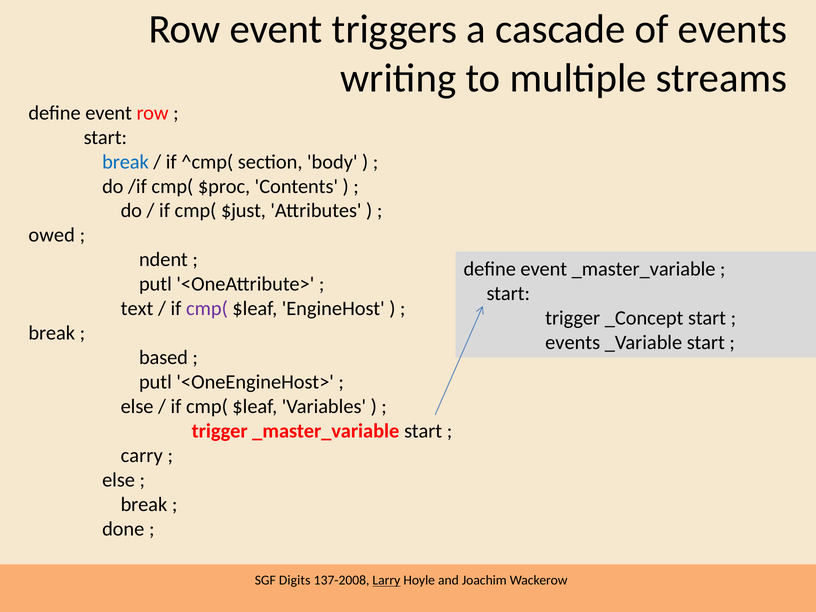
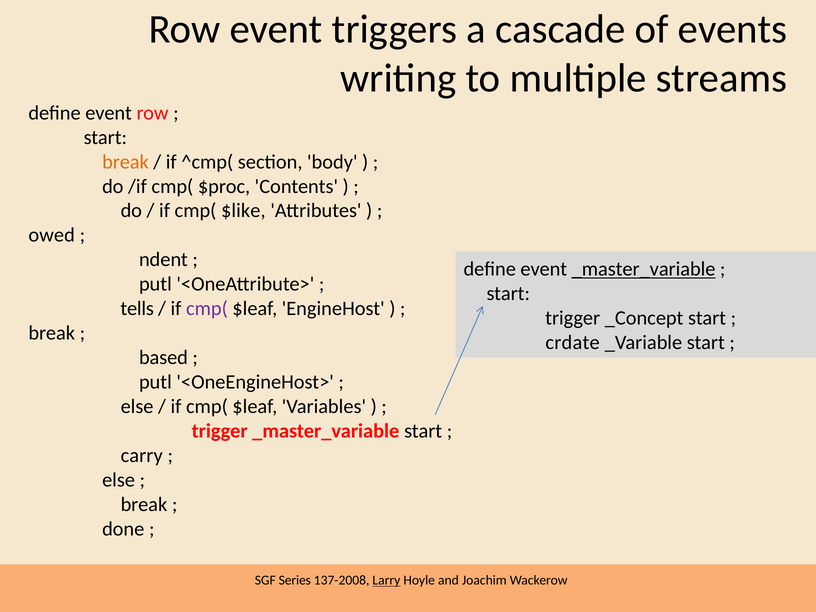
break at (125, 162) colour: blue -> orange
$just: $just -> $like
_master_variable at (644, 269) underline: none -> present
text: text -> tells
events at (573, 343): events -> crdate
Digits: Digits -> Series
